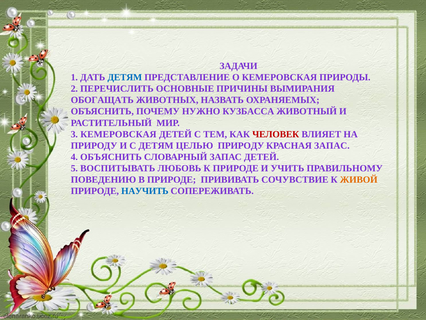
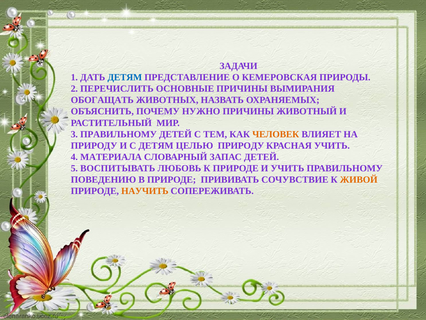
НУЖНО КУЗБАССА: КУЗБАССА -> ПРИЧИНЫ
3 КЕМЕРОВСКАЯ: КЕМЕРОВСКАЯ -> ПРАВИЛЬНОМУ
ЧЕЛОВЕК colour: red -> orange
КРАСНАЯ ЗАПАС: ЗАПАС -> УЧИТЬ
4 ОБЪЯСНИТЬ: ОБЪЯСНИТЬ -> МАТЕРИАЛА
НАУЧИТЬ colour: blue -> orange
